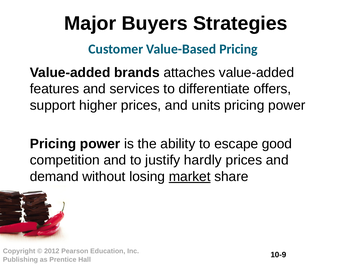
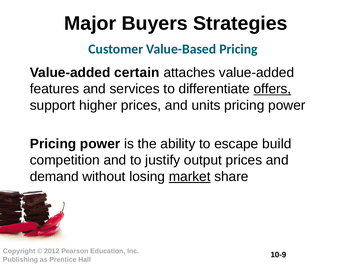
brands: brands -> certain
offers underline: none -> present
good: good -> build
hardly: hardly -> output
